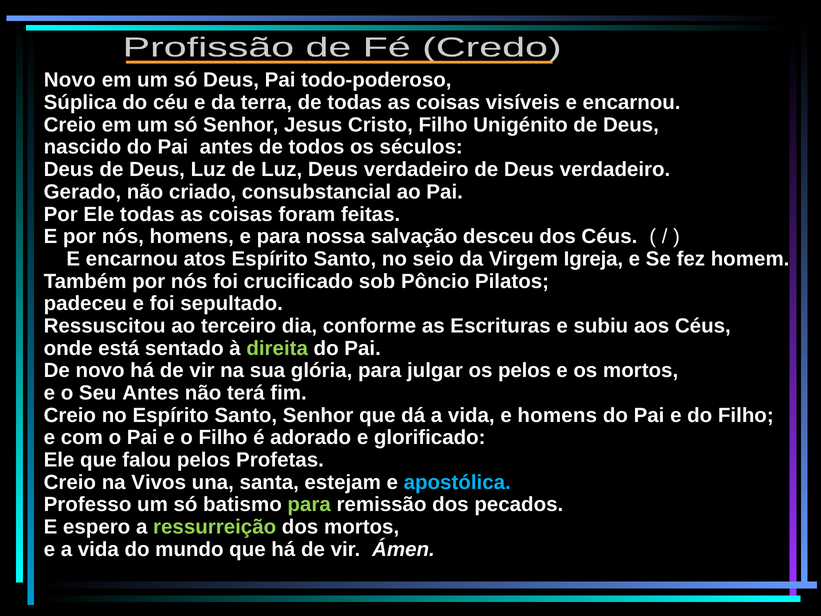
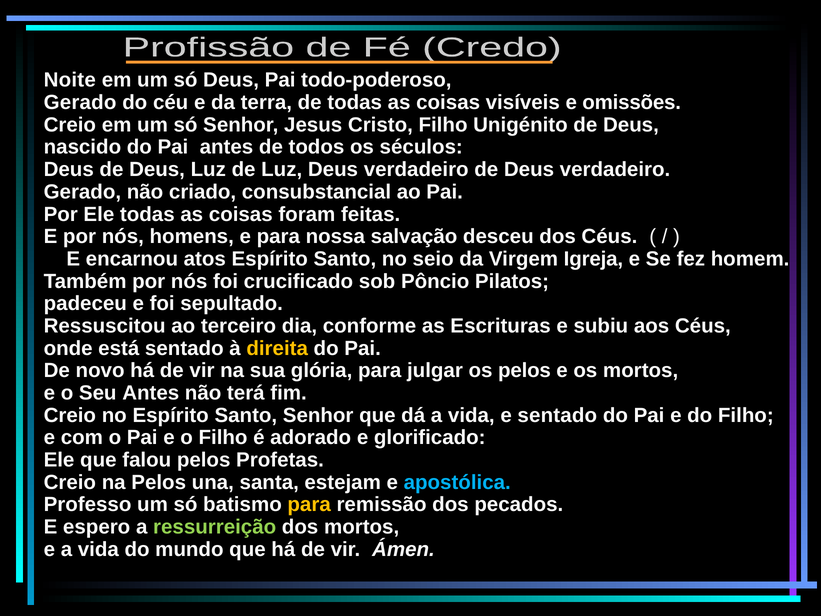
Novo at (70, 80): Novo -> Noite
Súplica at (80, 102): Súplica -> Gerado
visíveis e encarnou: encarnou -> omissões
direita colour: light green -> yellow
e homens: homens -> sentado
na Vivos: Vivos -> Pelos
para at (309, 505) colour: light green -> yellow
